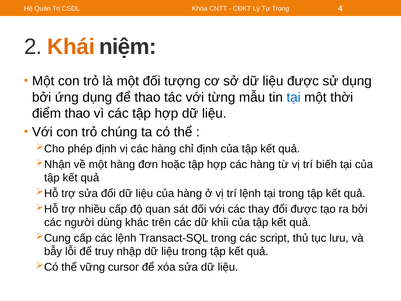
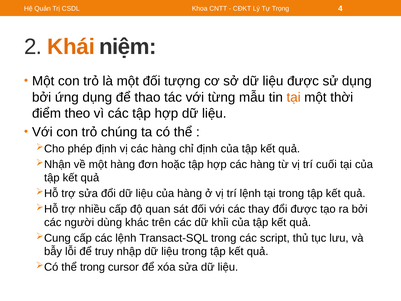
tại at (294, 97) colour: blue -> orange
điểm thao: thao -> theo
biếh: biếh -> cuối
thể vững: vững -> trong
